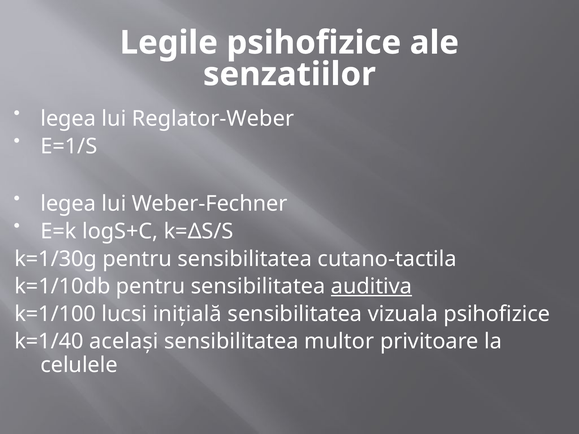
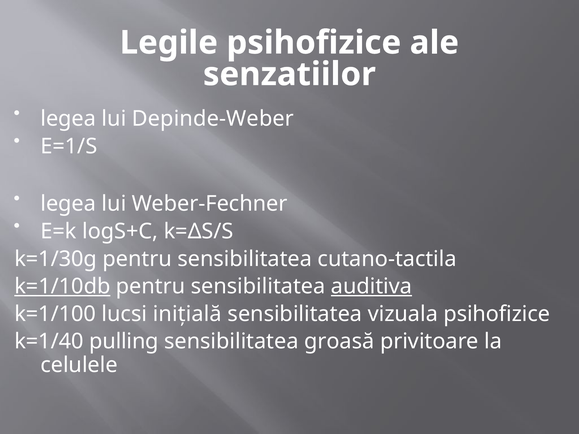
Reglator-Weber: Reglator-Weber -> Depinde-Weber
k=1/10db underline: none -> present
acelaşi: acelaşi -> pulling
multor: multor -> groasă
